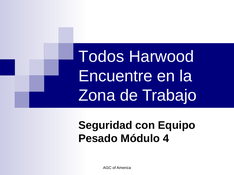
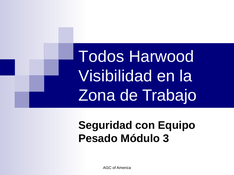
Encuentre: Encuentre -> Visibilidad
4: 4 -> 3
